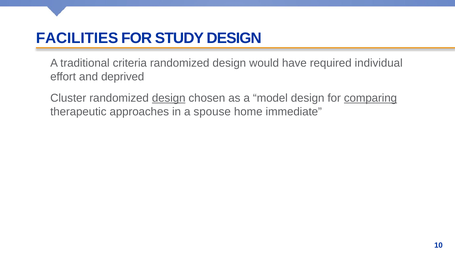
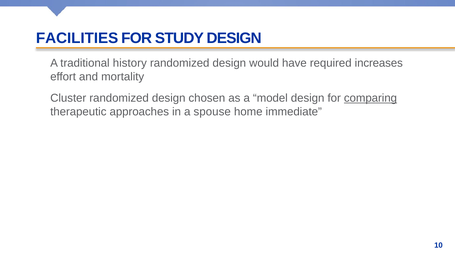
criteria: criteria -> history
individual: individual -> increases
deprived: deprived -> mortality
design at (169, 98) underline: present -> none
